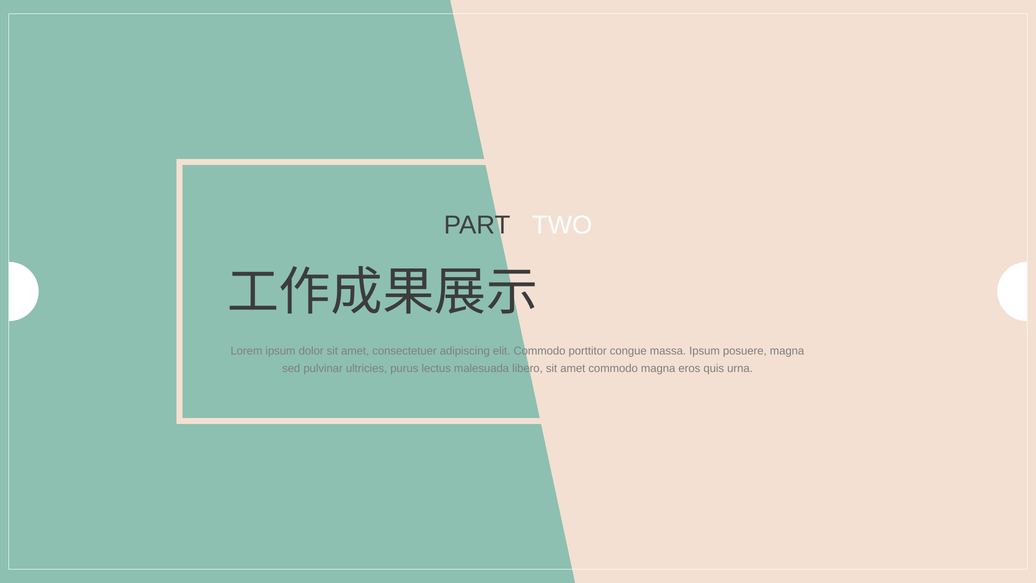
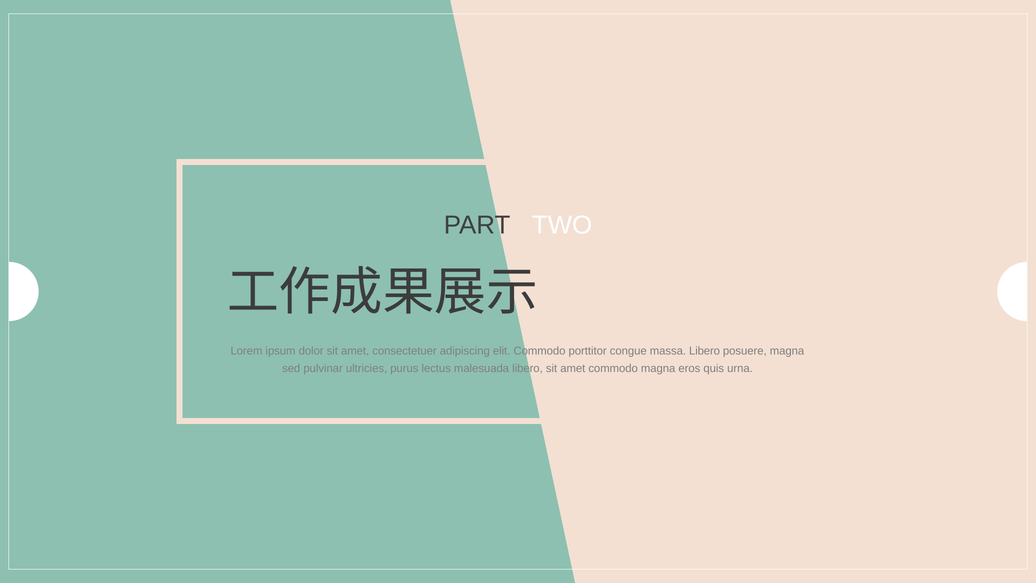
massa Ipsum: Ipsum -> Libero
